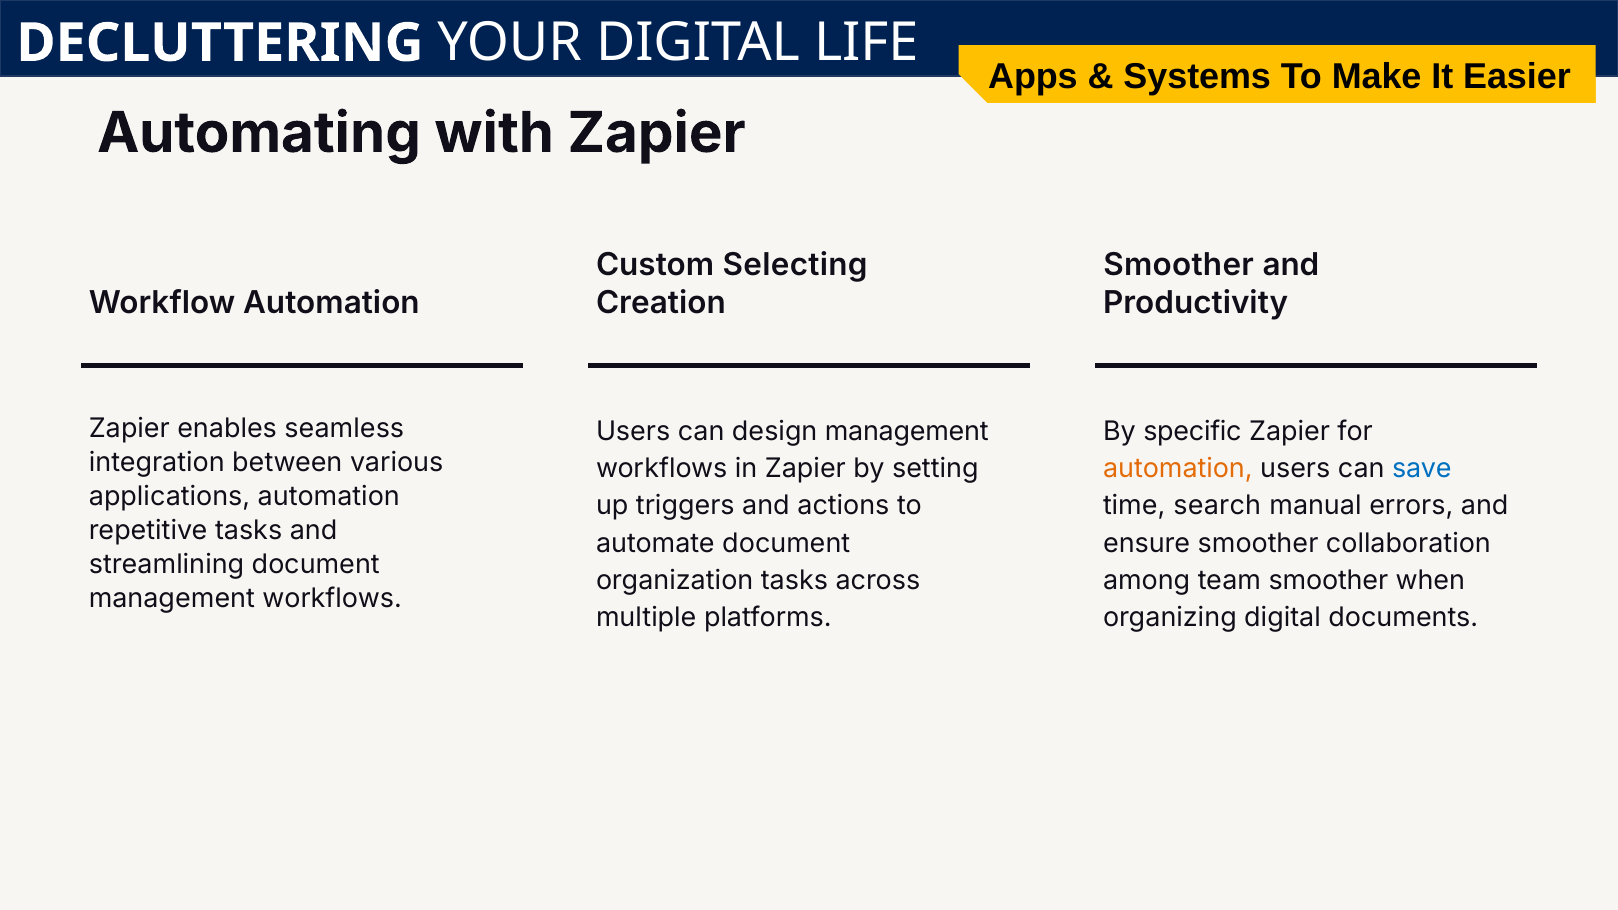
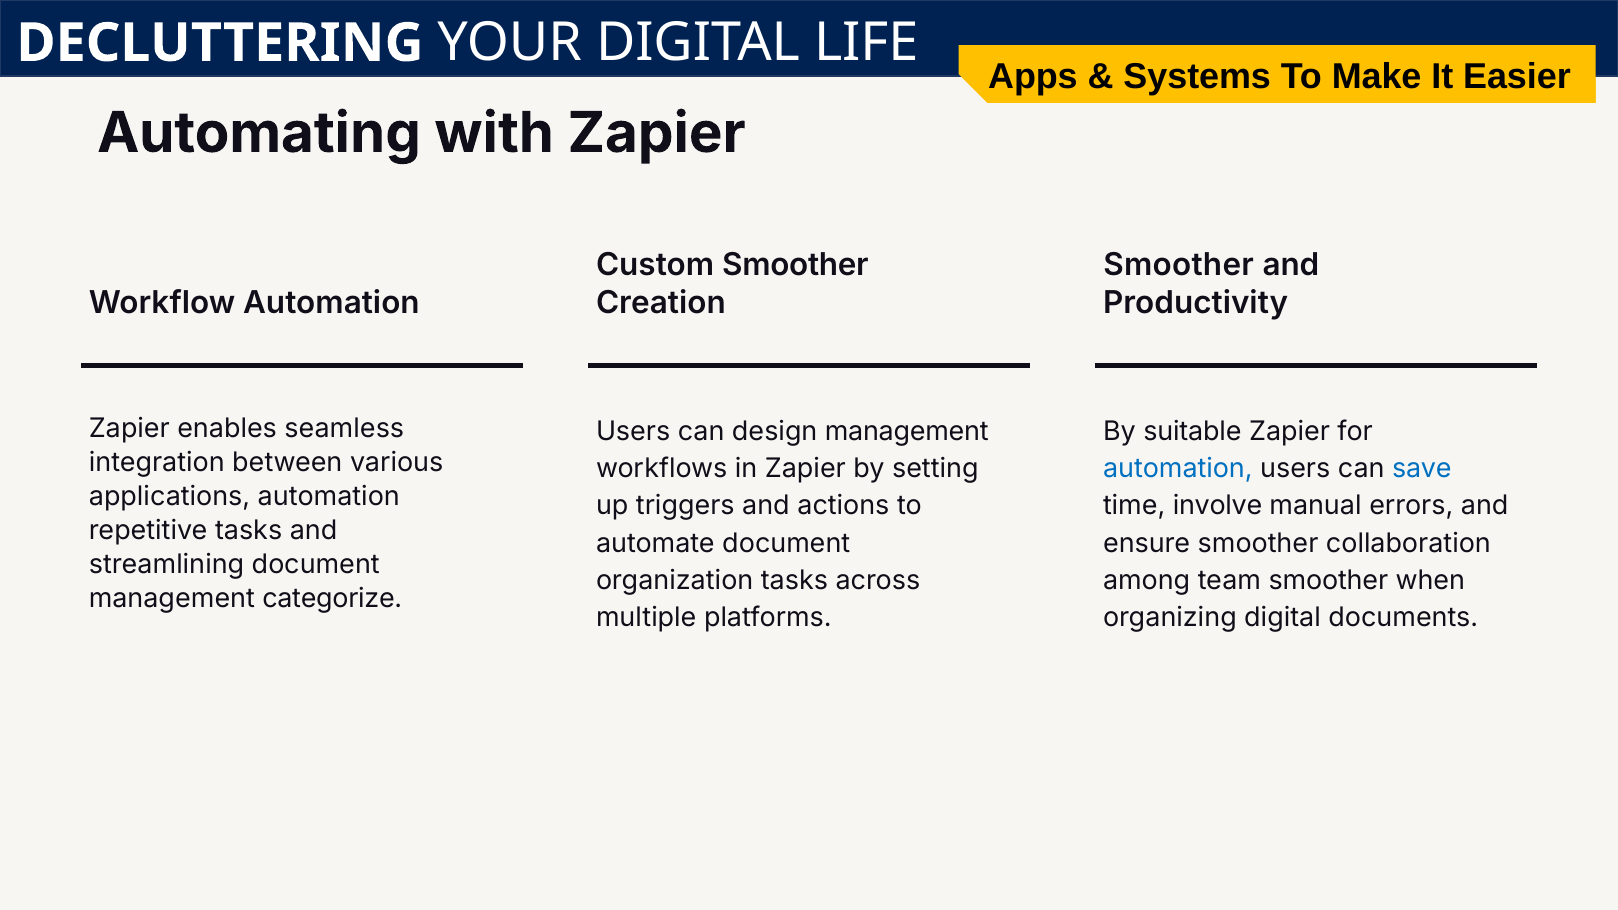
Custom Selecting: Selecting -> Smoother
specific: specific -> suitable
automation at (1178, 469) colour: orange -> blue
search: search -> involve
workflows at (332, 598): workflows -> categorize
